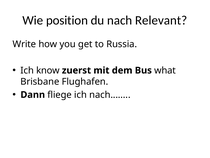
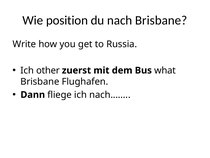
nach Relevant: Relevant -> Brisbane
know: know -> other
